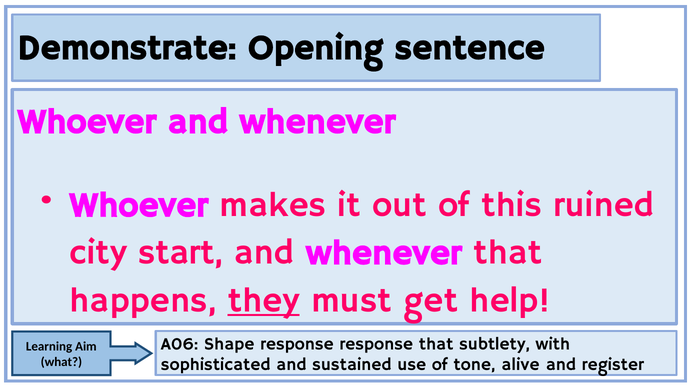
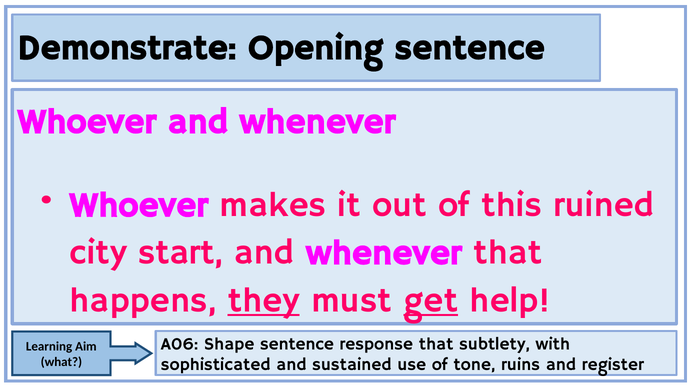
get underline: none -> present
Shape response: response -> sentence
alive: alive -> ruins
